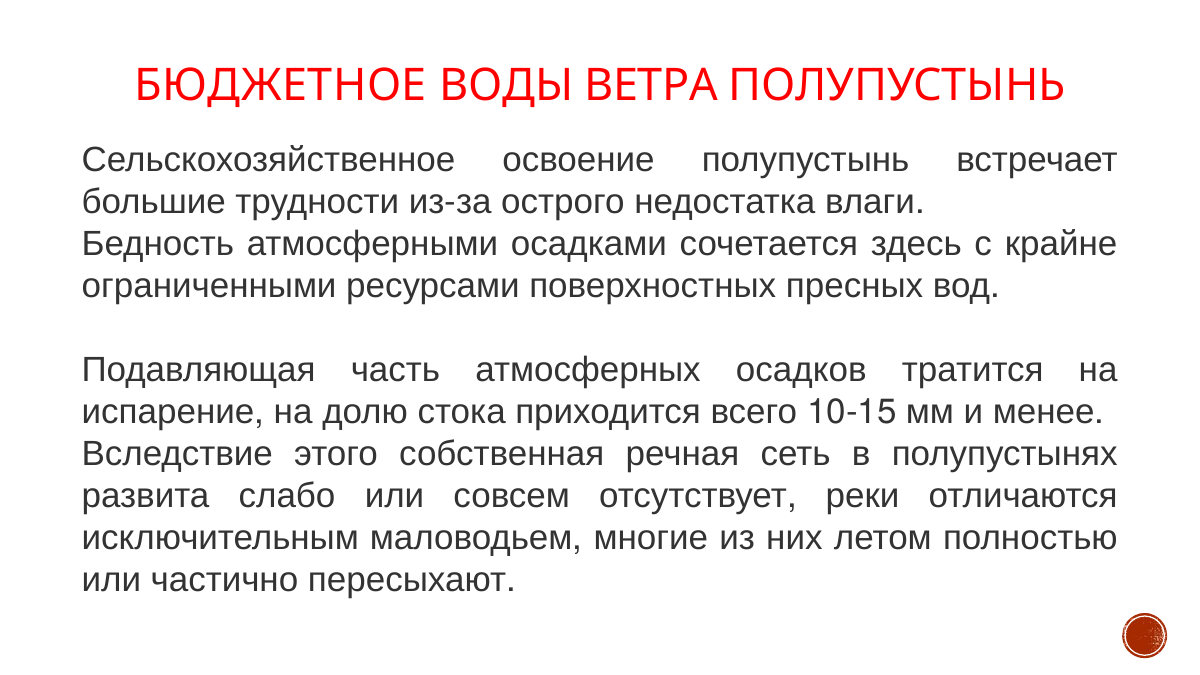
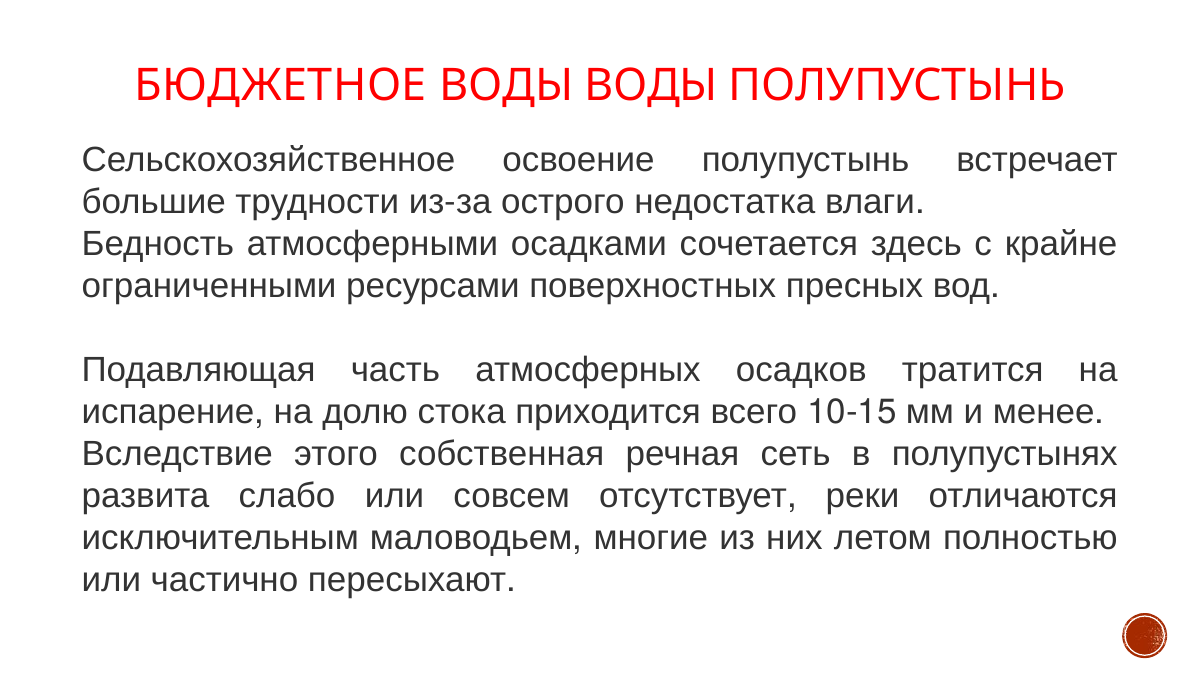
ВОДЫ ВЕТРА: ВЕТРА -> ВОДЫ
